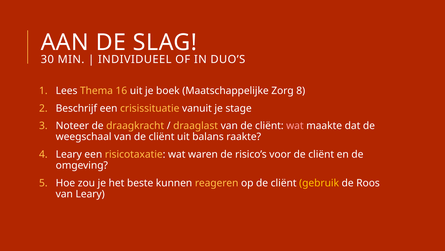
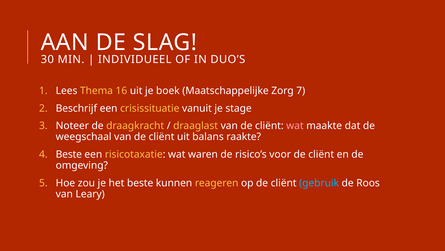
8: 8 -> 7
Leary at (69, 154): Leary -> Beste
gebruik colour: yellow -> light blue
